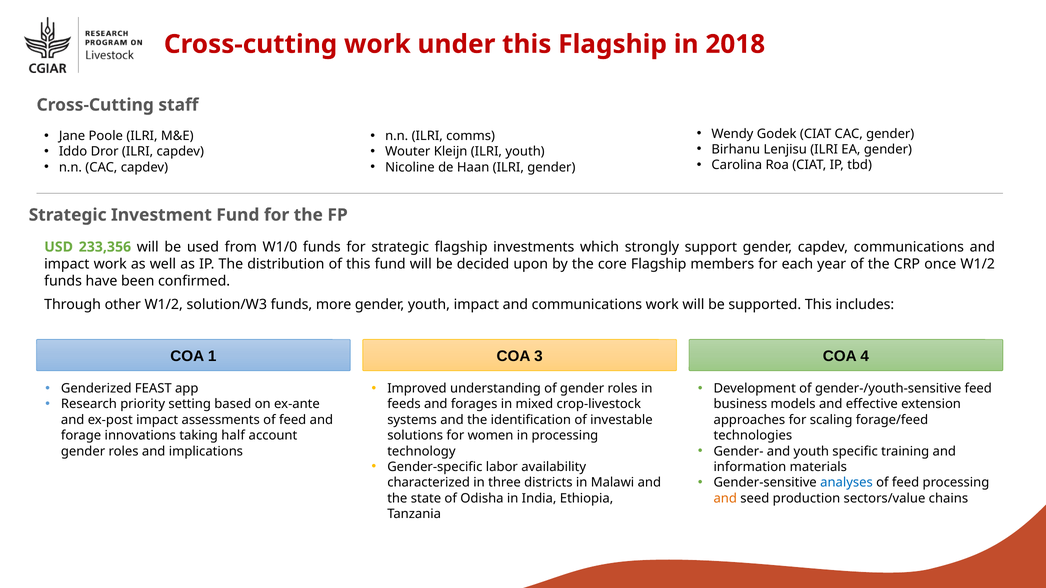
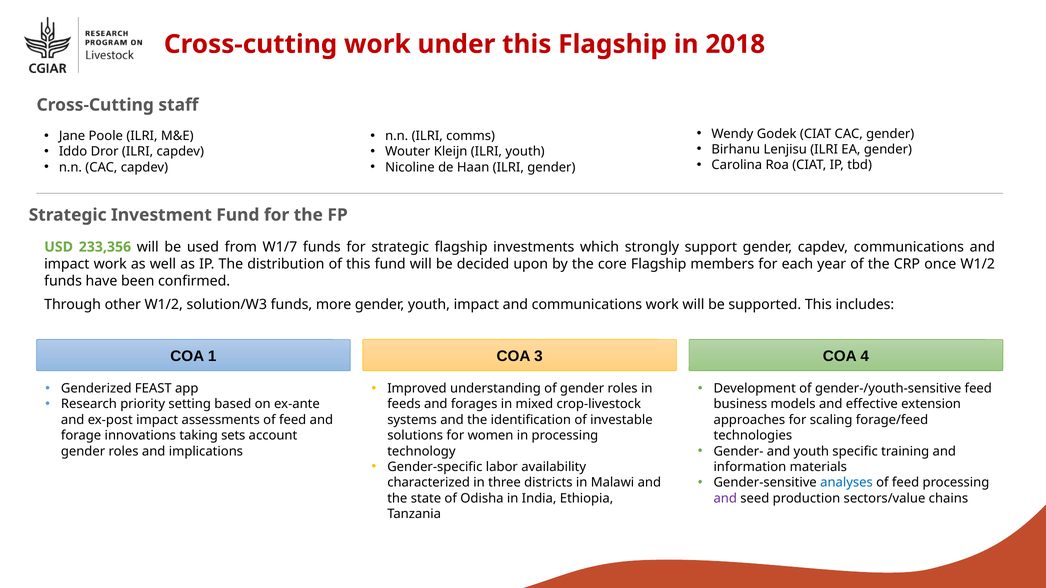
W1/0: W1/0 -> W1/7
half: half -> sets
and at (725, 499) colour: orange -> purple
